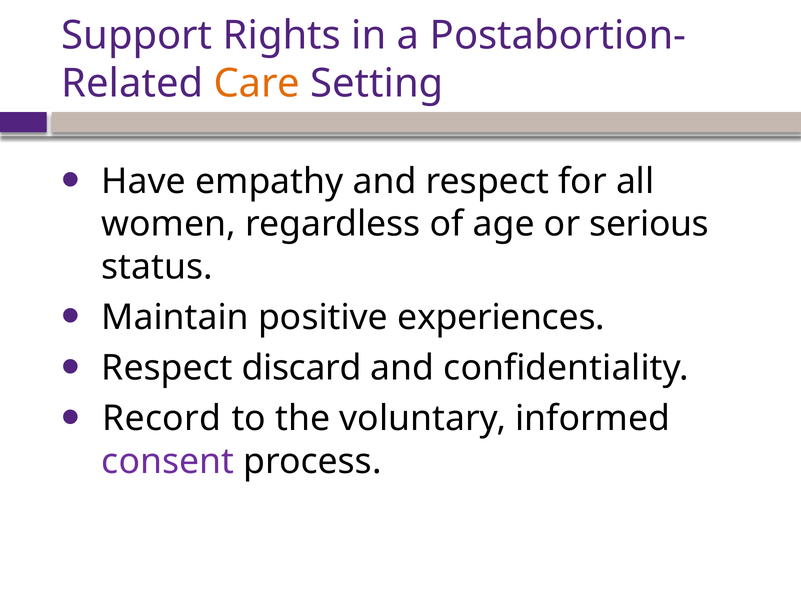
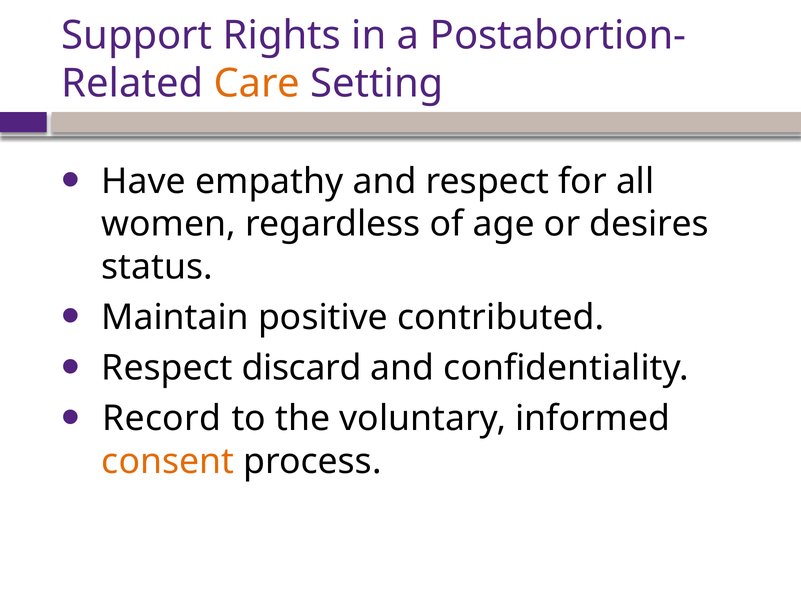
serious: serious -> desires
experiences: experiences -> contributed
consent colour: purple -> orange
